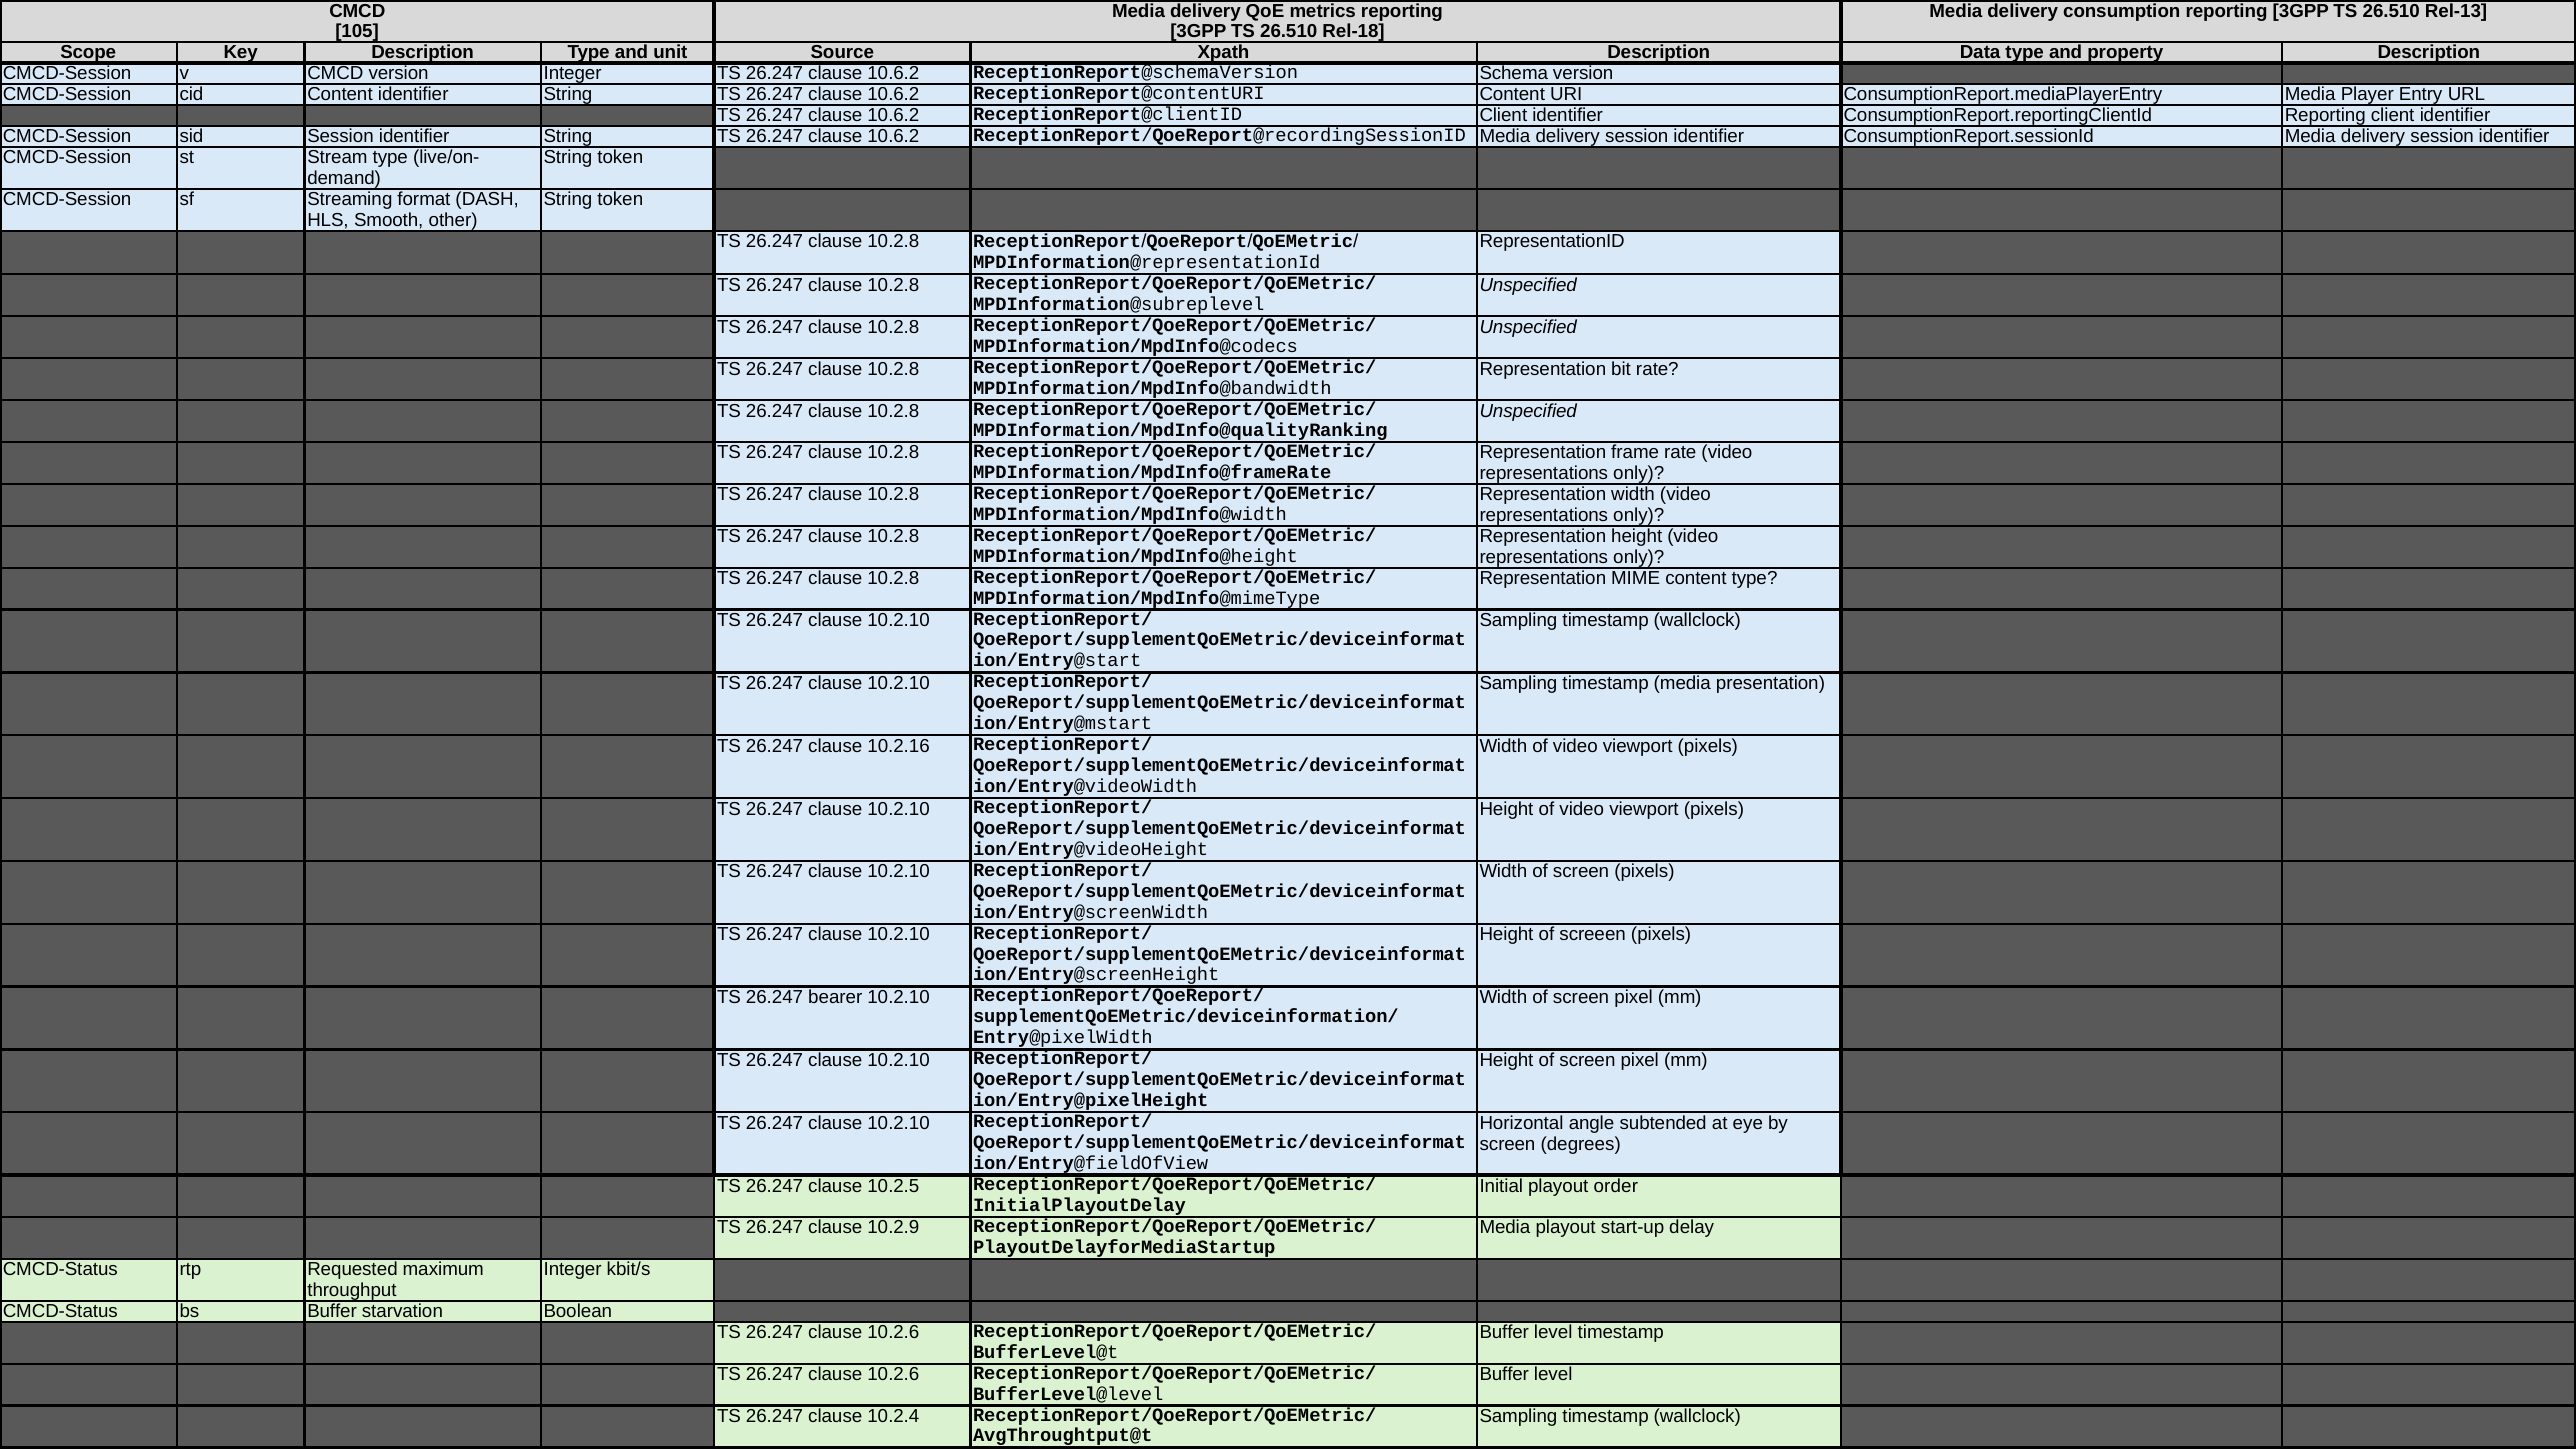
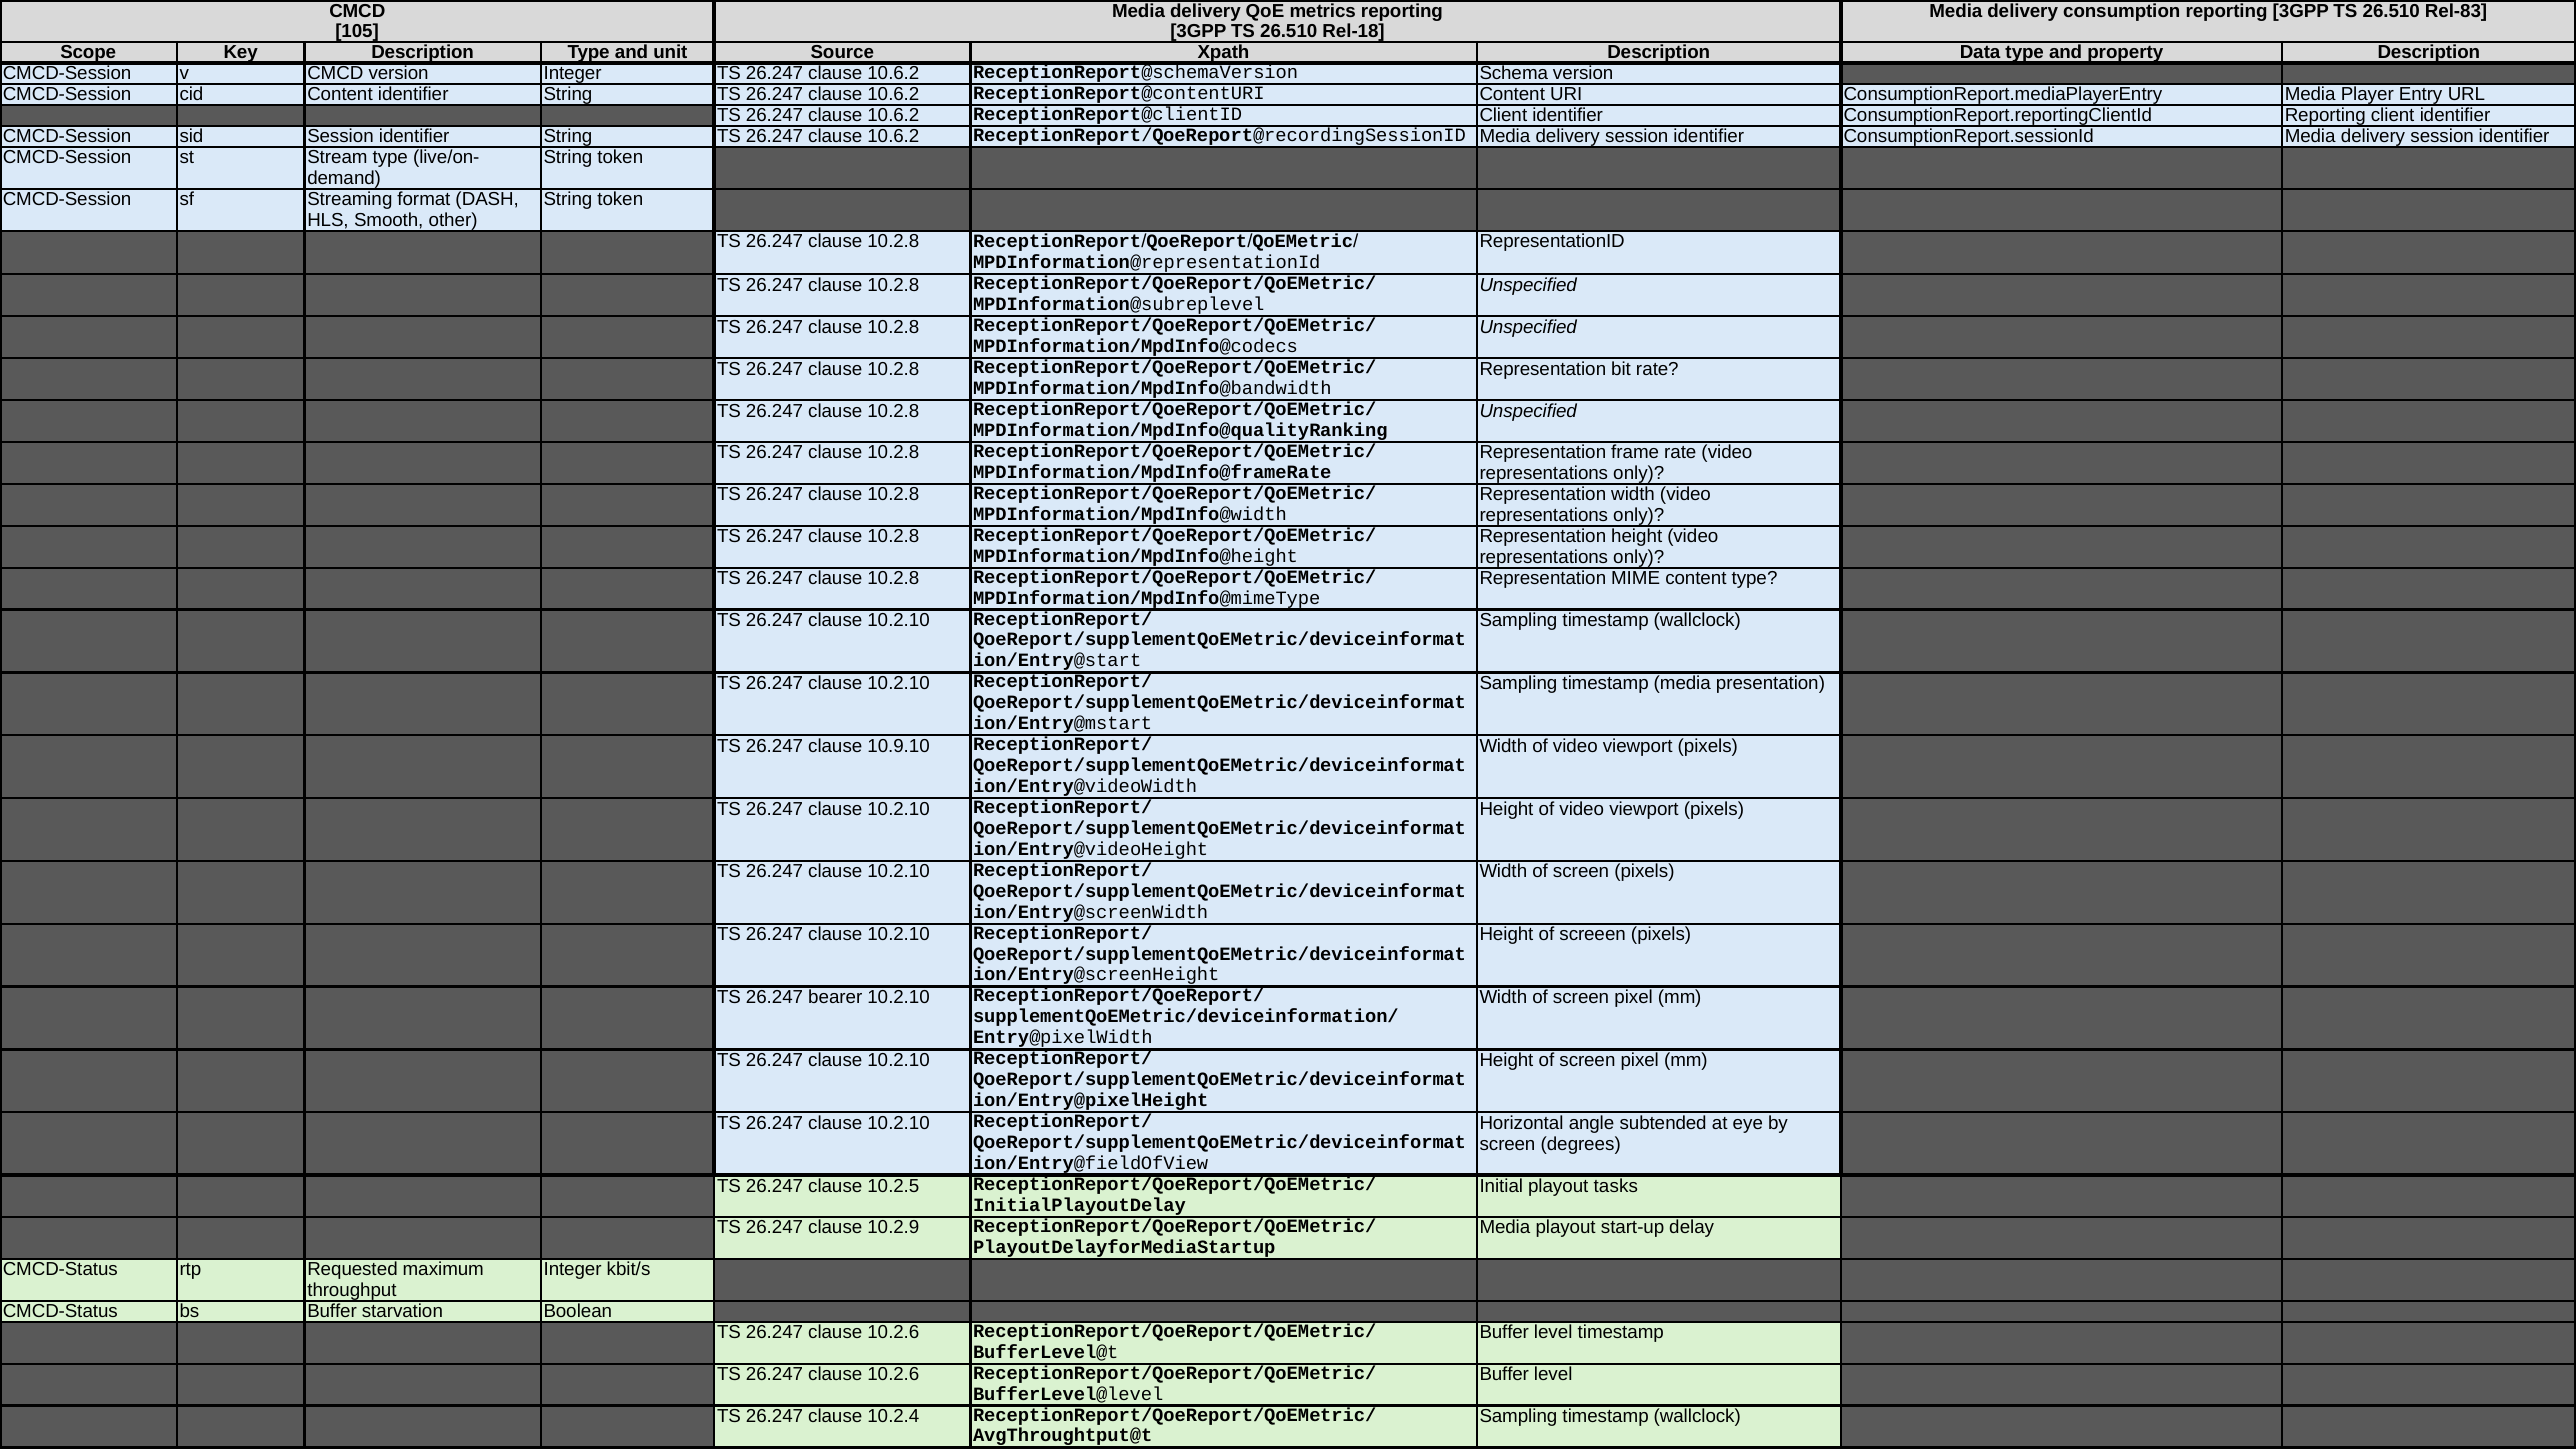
Rel-13: Rel-13 -> Rel-83
10.2.16: 10.2.16 -> 10.9.10
order: order -> tasks
